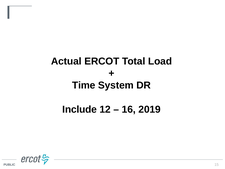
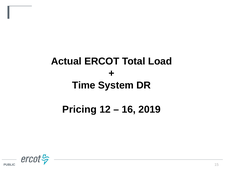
Include: Include -> Pricing
